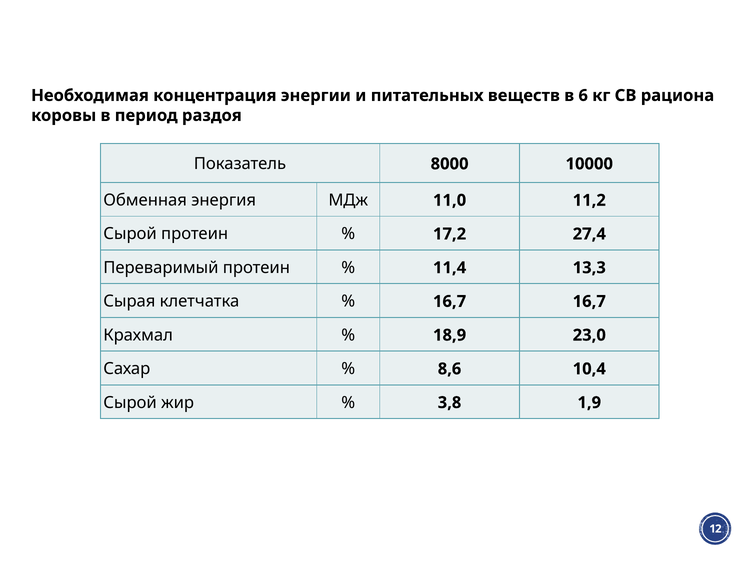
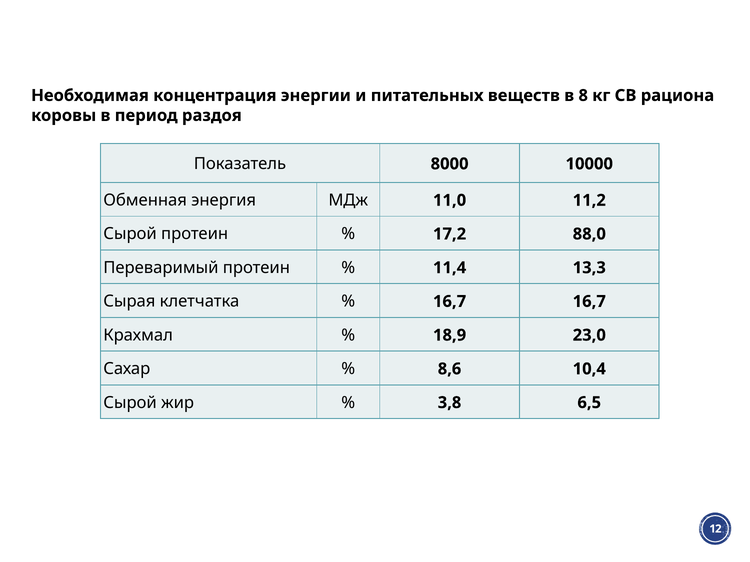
6: 6 -> 8
27,4: 27,4 -> 88,0
1,9: 1,9 -> 6,5
